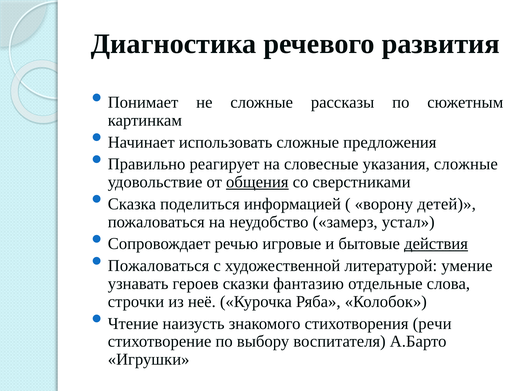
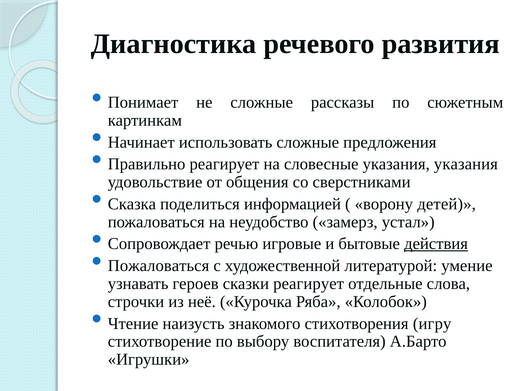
указания сложные: сложные -> указания
общения underline: present -> none
сказки фантазию: фантазию -> реагирует
речи: речи -> игру
